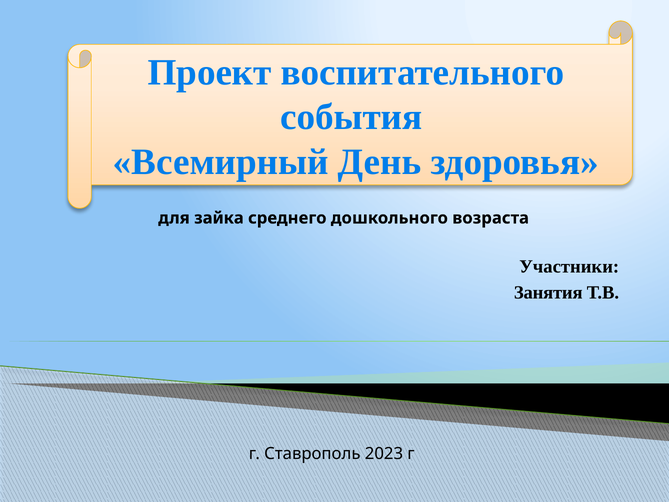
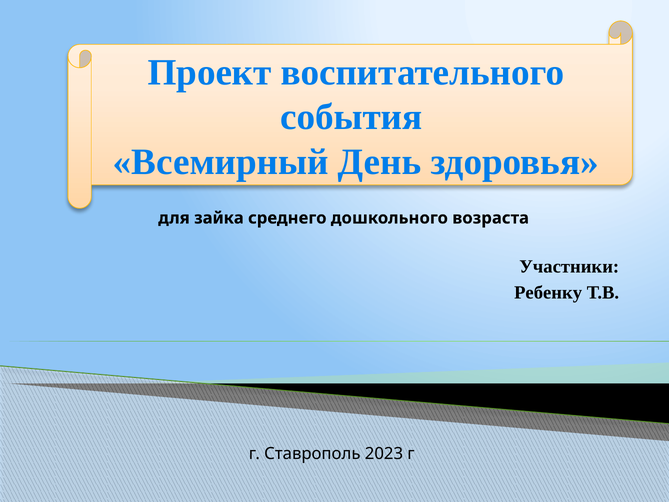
Занятия: Занятия -> Ребенку
